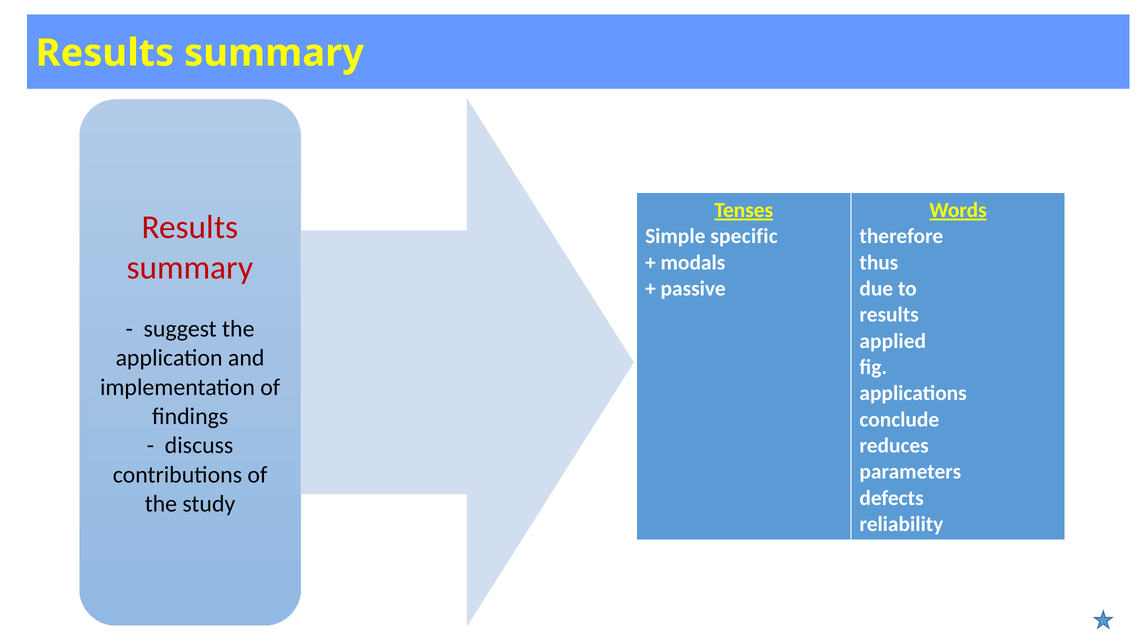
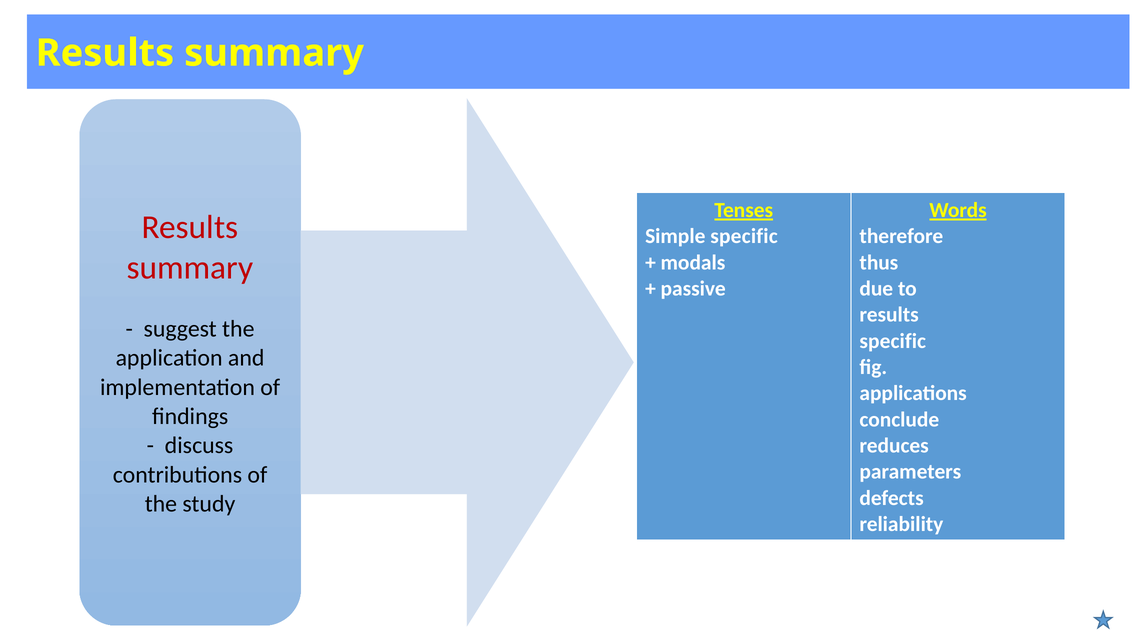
applied at (893, 341): applied -> specific
